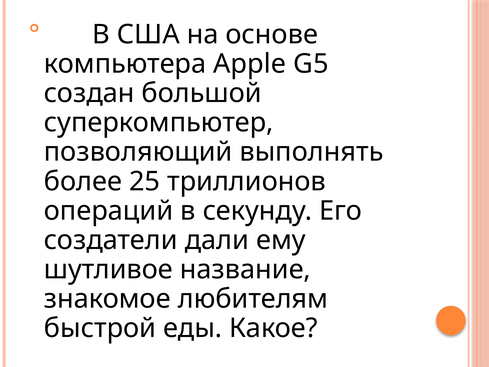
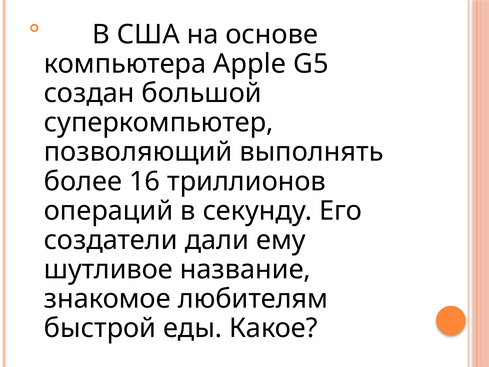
25: 25 -> 16
